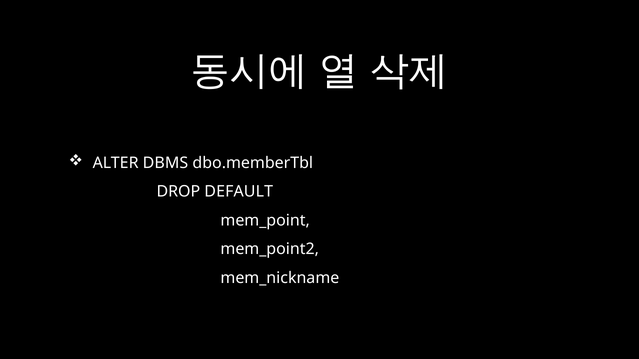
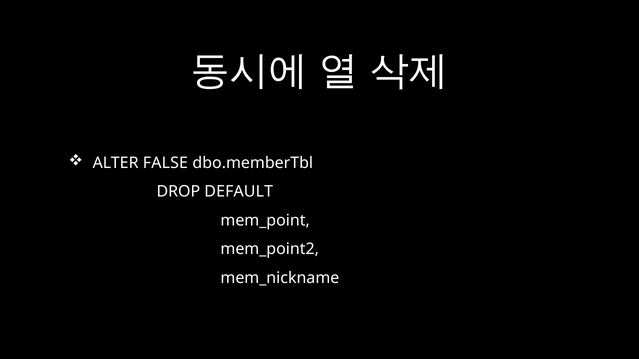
DBMS: DBMS -> FALSE
